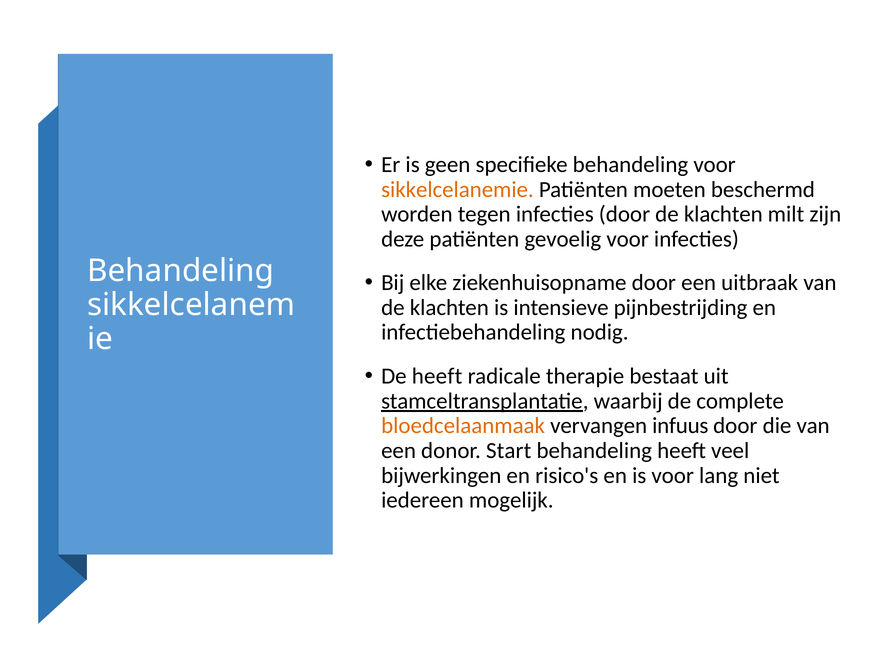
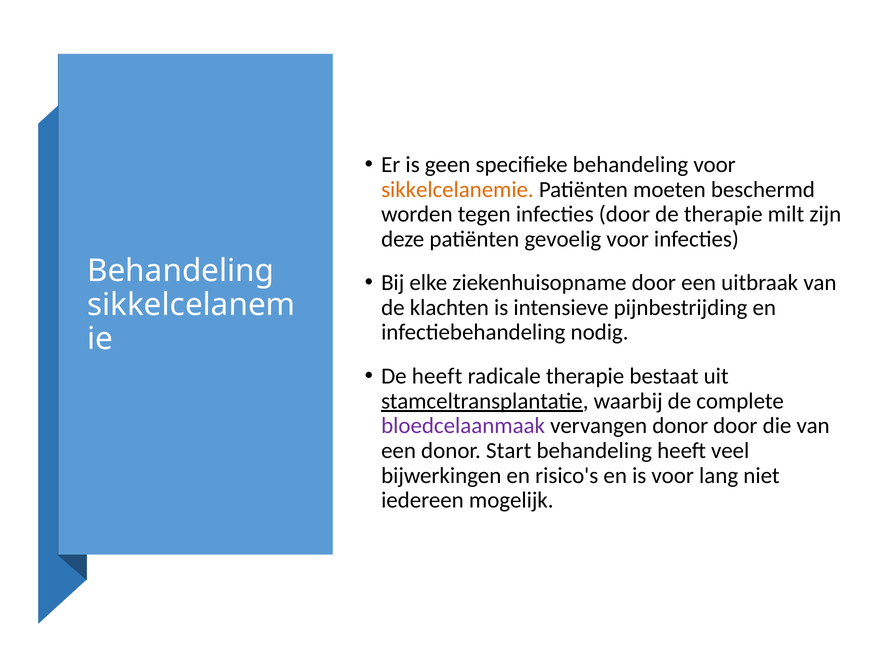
door de klachten: klachten -> therapie
bloedcelaanmaak colour: orange -> purple
vervangen infuus: infuus -> donor
